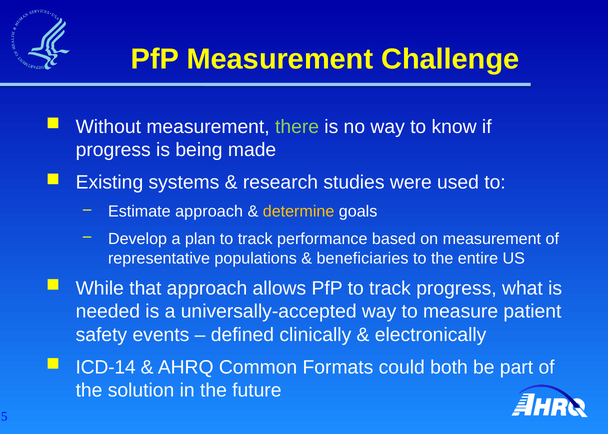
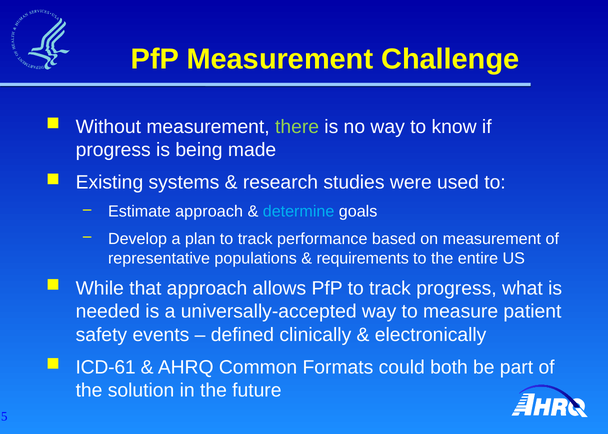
determine colour: yellow -> light blue
beneficiaries: beneficiaries -> requirements
ICD-14: ICD-14 -> ICD-61
